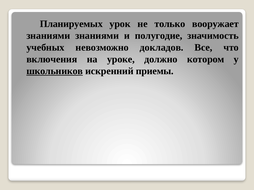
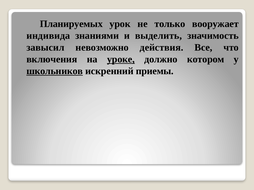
знаниями at (48, 36): знаниями -> индивида
полугодие: полугодие -> выделить
учебных: учебных -> завысил
докладов: докладов -> действия
уроке underline: none -> present
